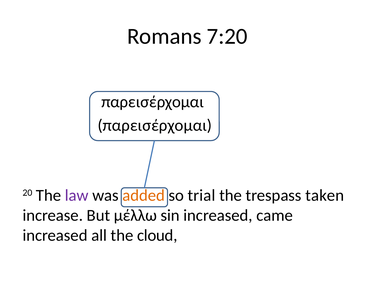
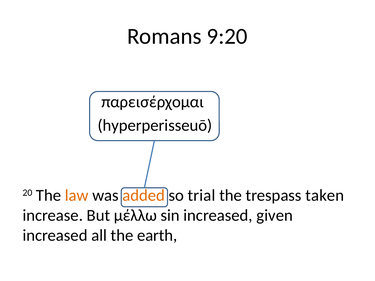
7:20: 7:20 -> 9:20
παρεισέρχομαι at (155, 125): παρεισέρχομαι -> hyperperisseuō
law colour: purple -> orange
came: came -> given
cloud: cloud -> earth
